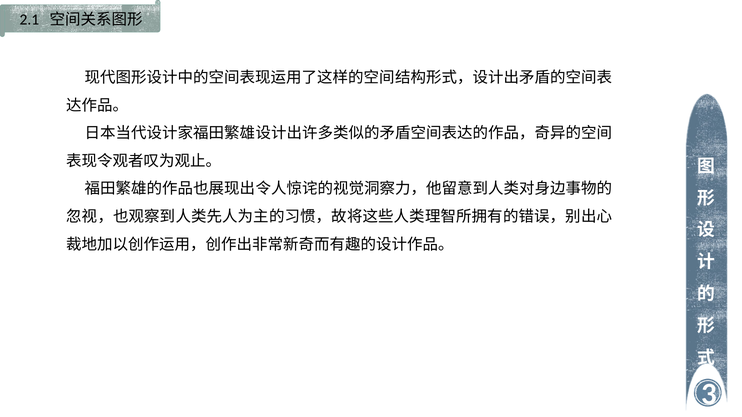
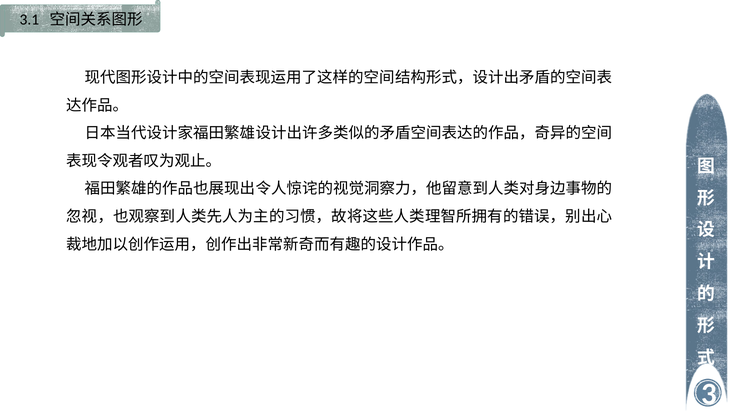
2.1: 2.1 -> 3.1
